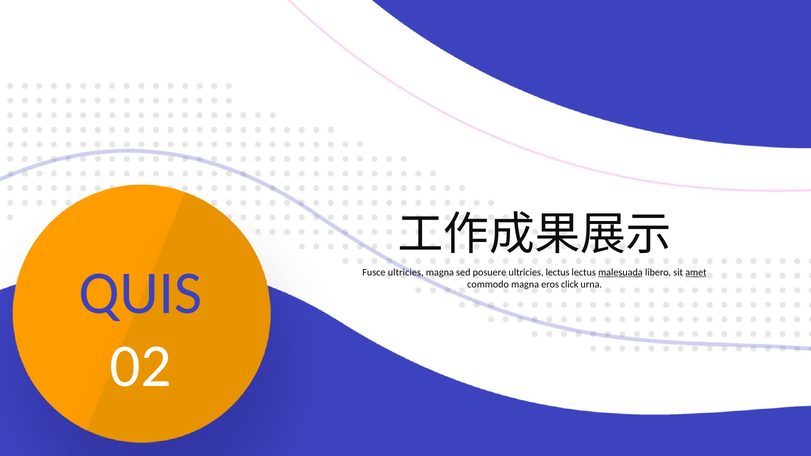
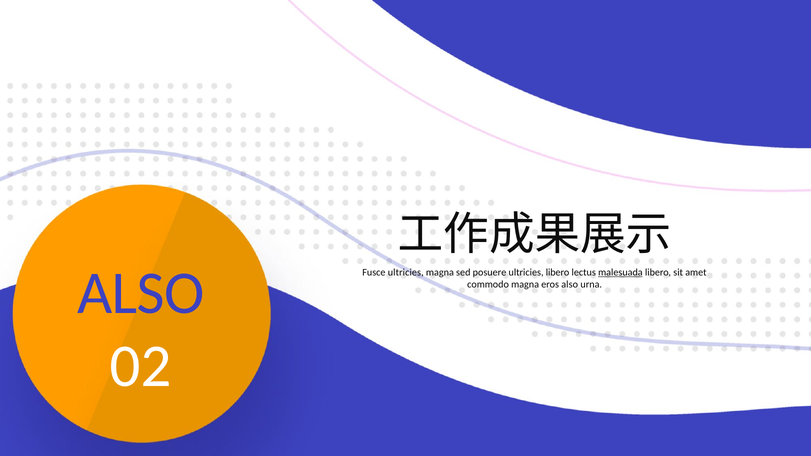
ultricies lectus: lectus -> libero
amet underline: present -> none
QUIS at (140, 293): QUIS -> ALSO
eros click: click -> also
